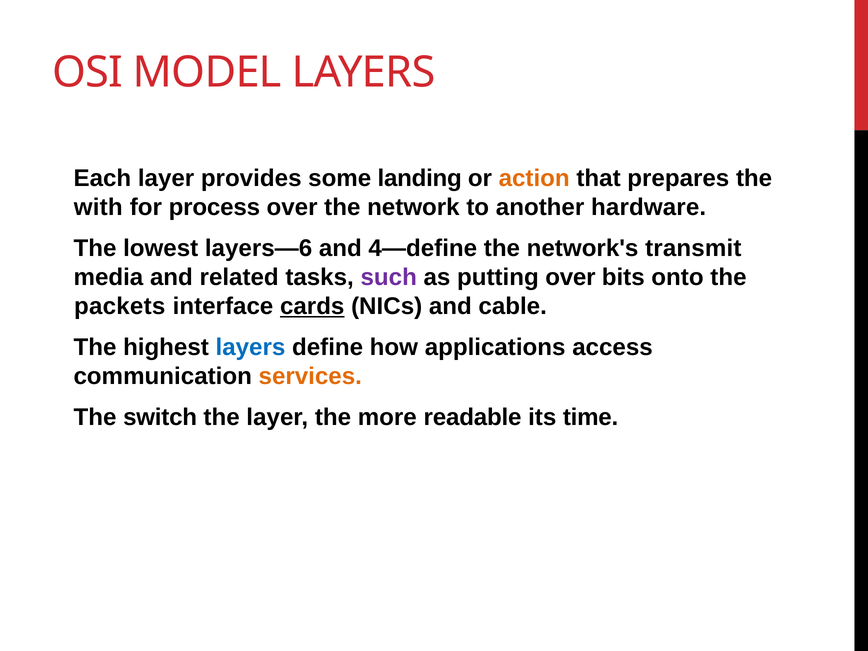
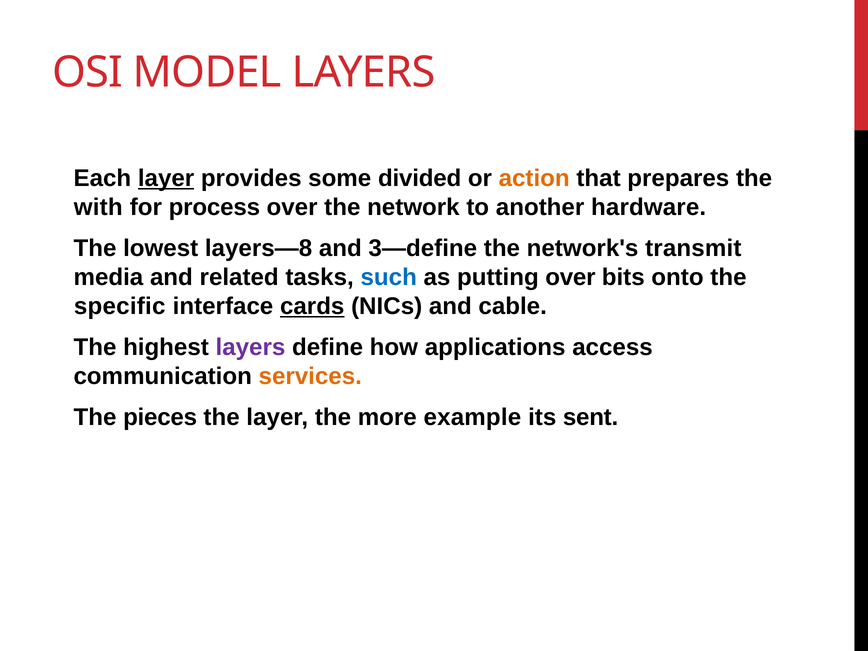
layer at (166, 178) underline: none -> present
landing: landing -> divided
layers—6: layers—6 -> layers—8
4—define: 4—define -> 3—define
such colour: purple -> blue
packets: packets -> specific
layers at (250, 348) colour: blue -> purple
switch: switch -> pieces
readable: readable -> example
time: time -> sent
